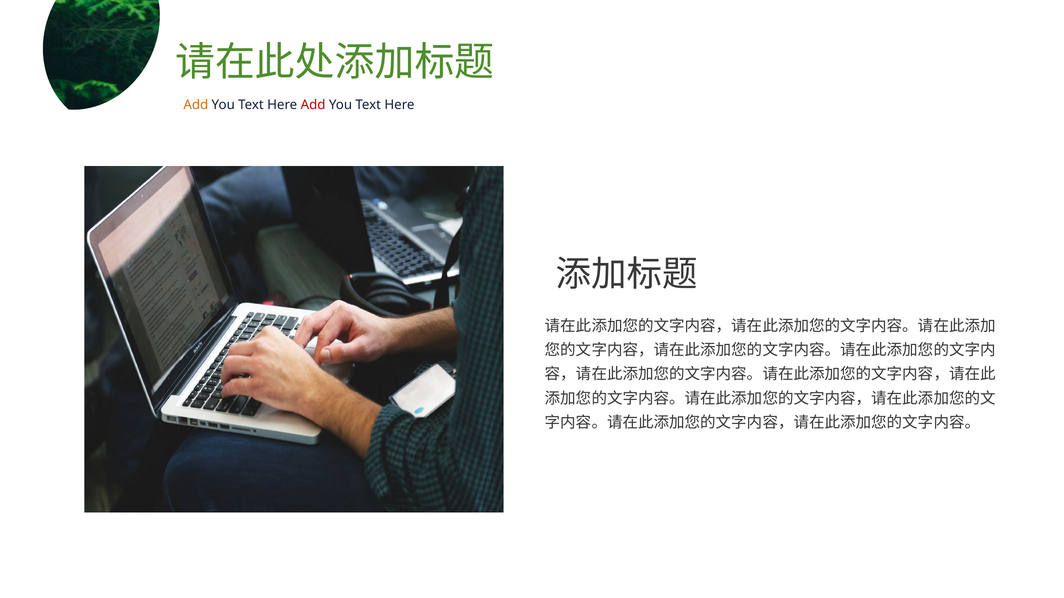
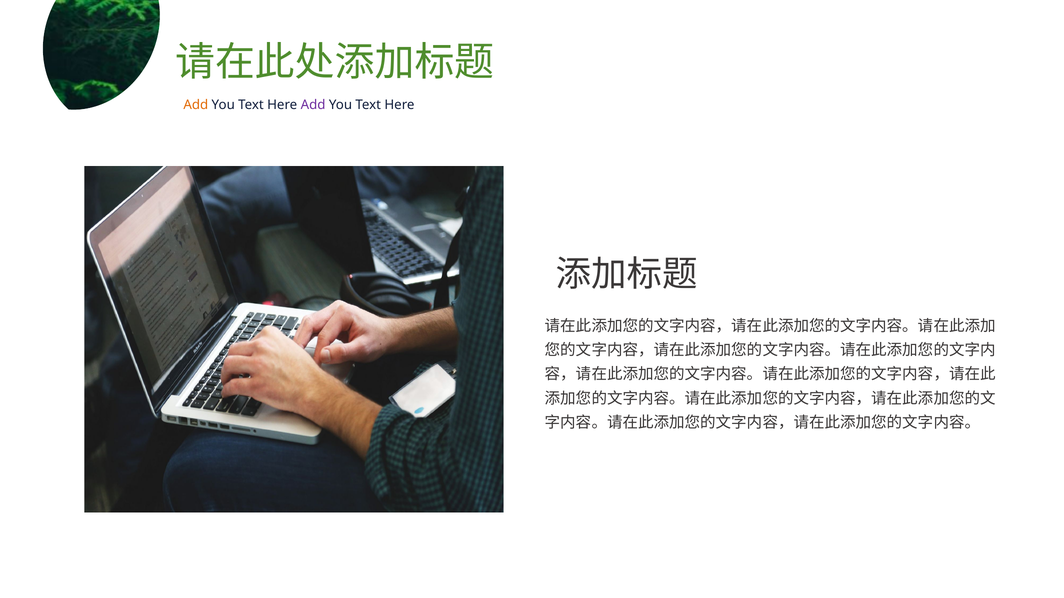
Add at (313, 105) colour: red -> purple
